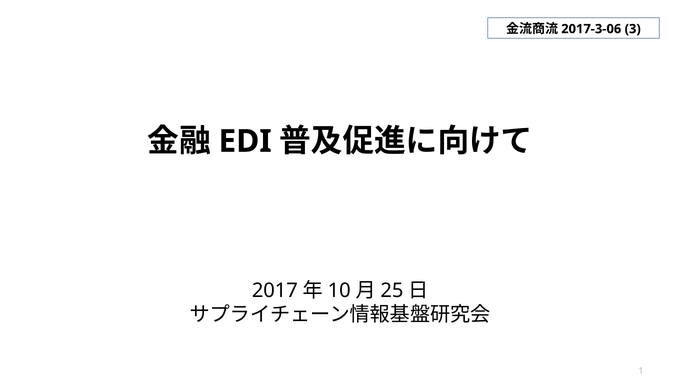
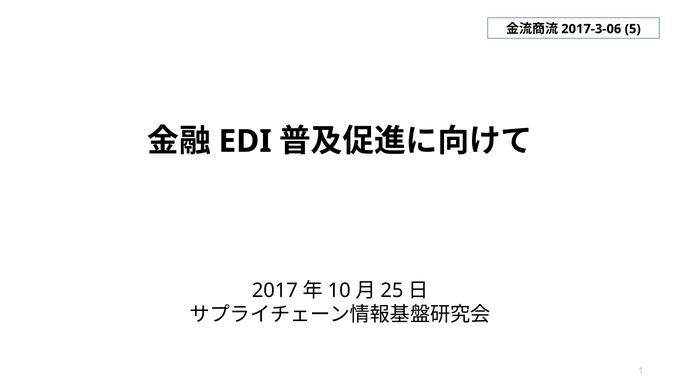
3: 3 -> 5
